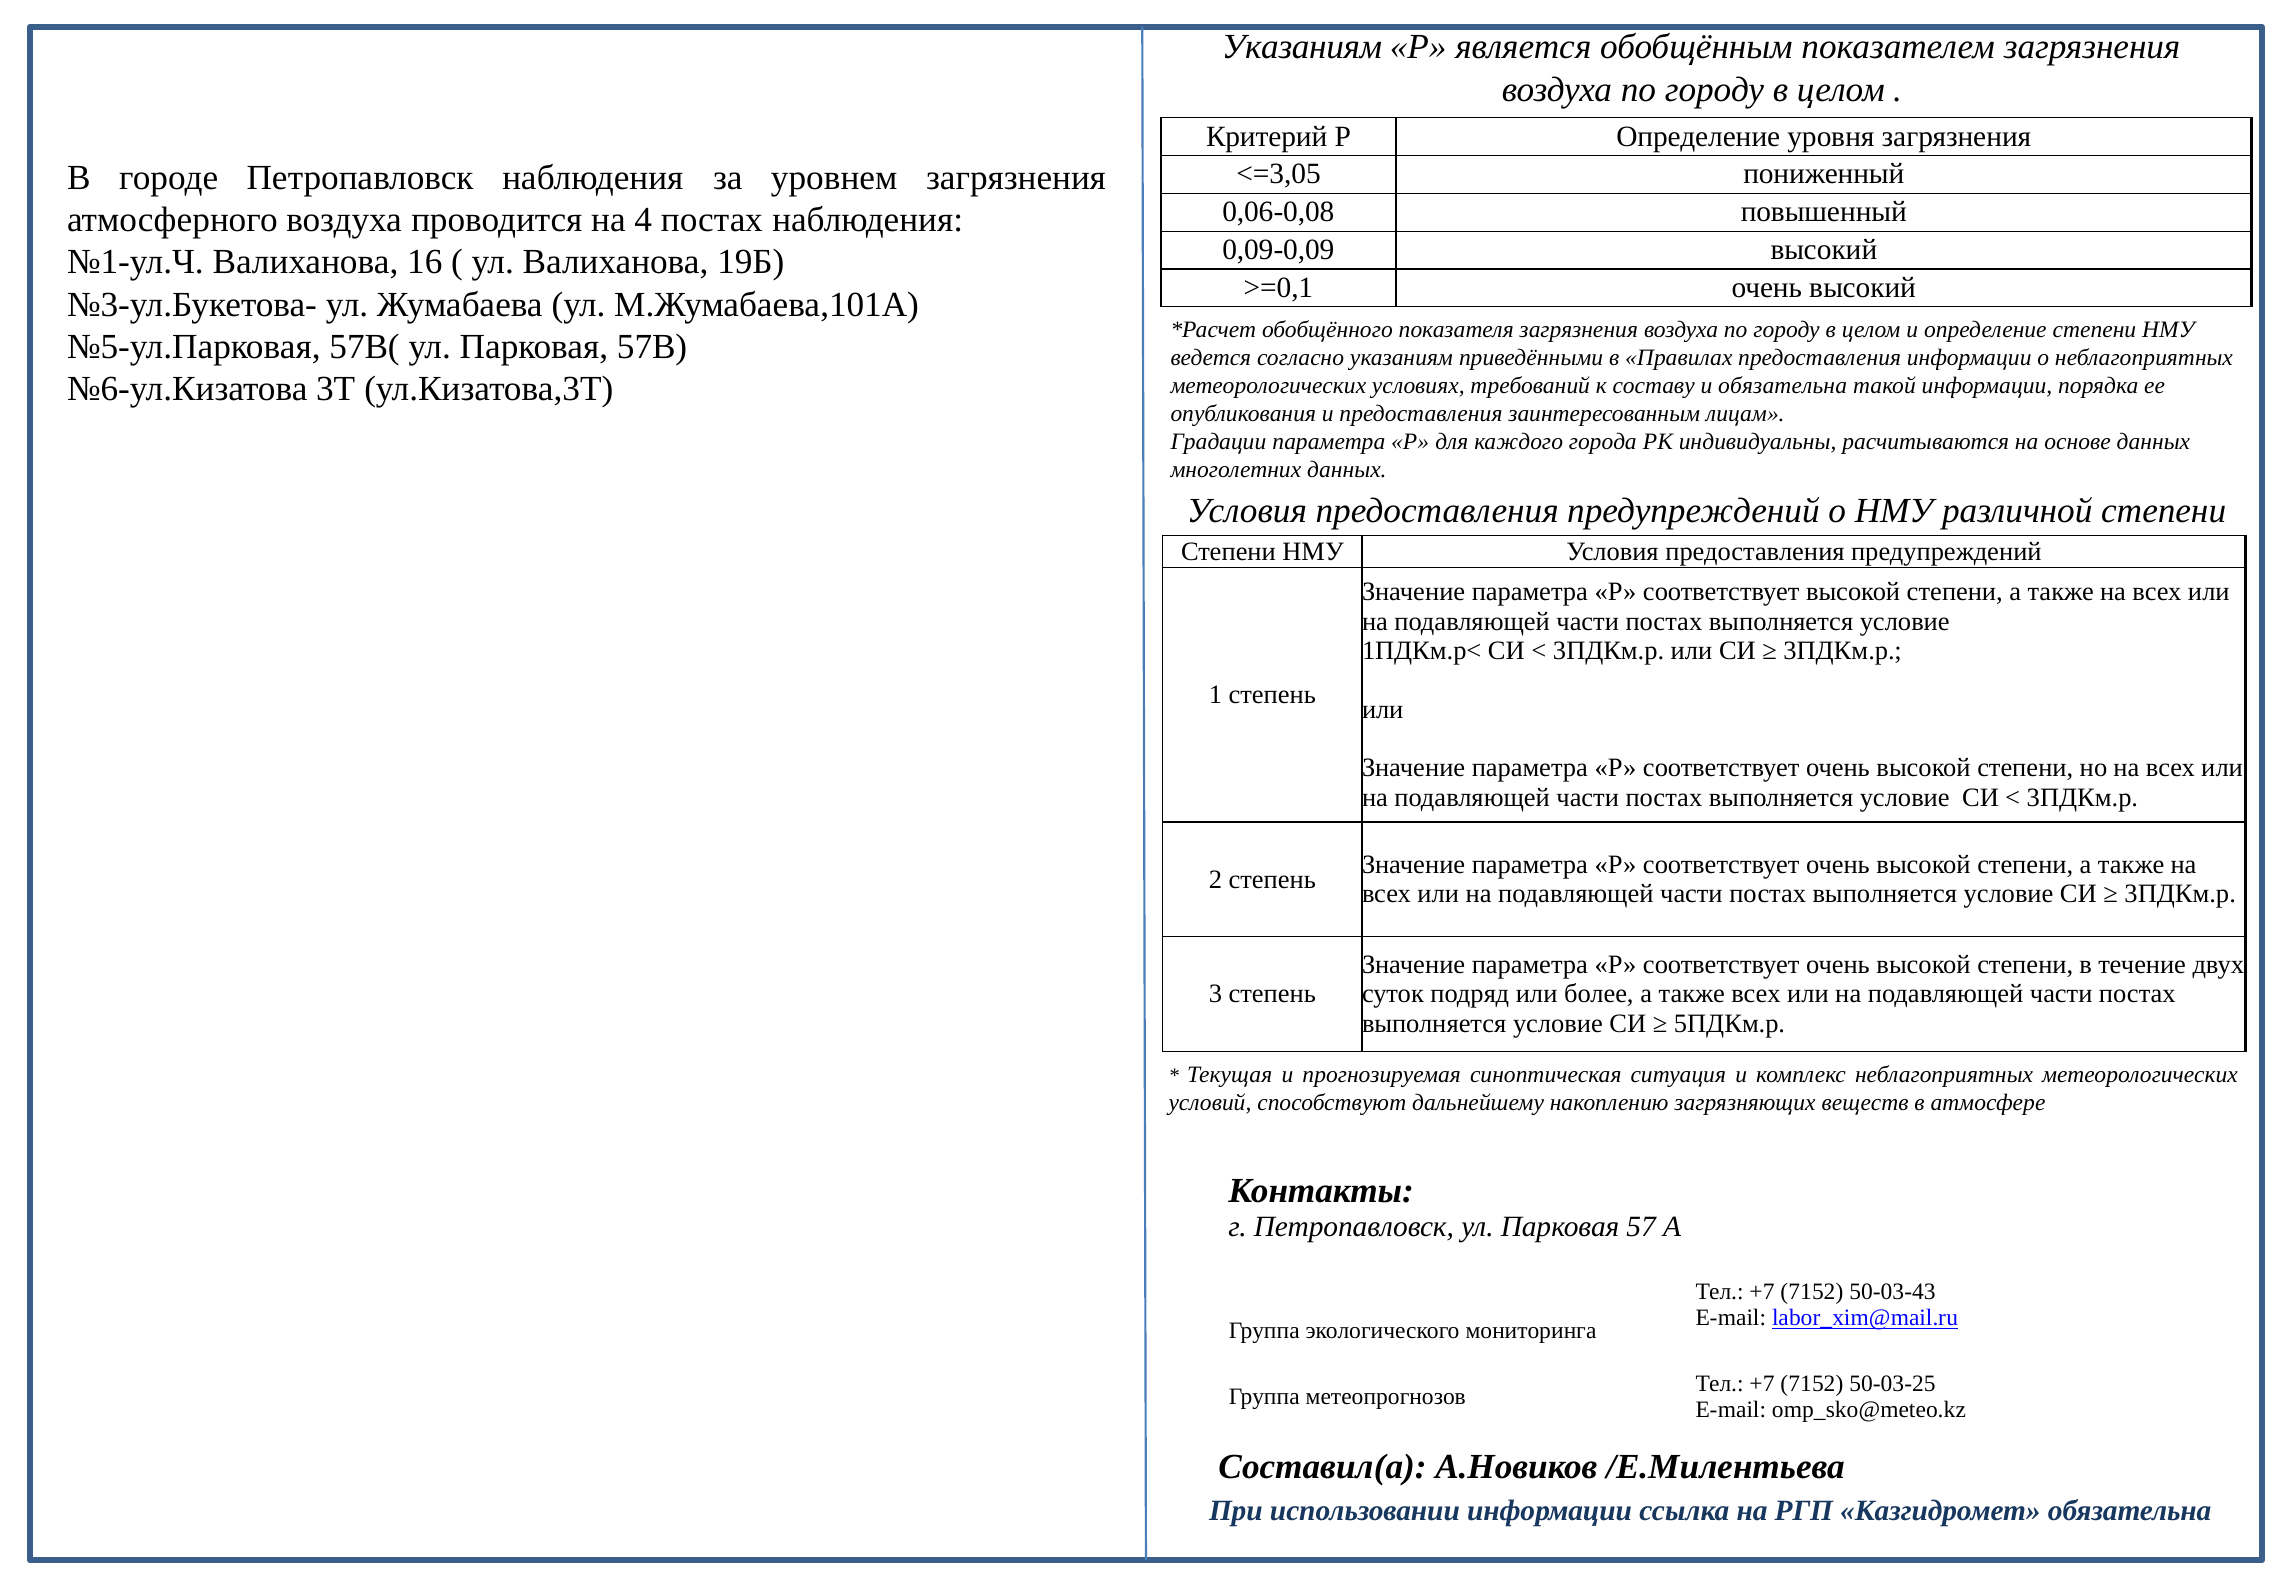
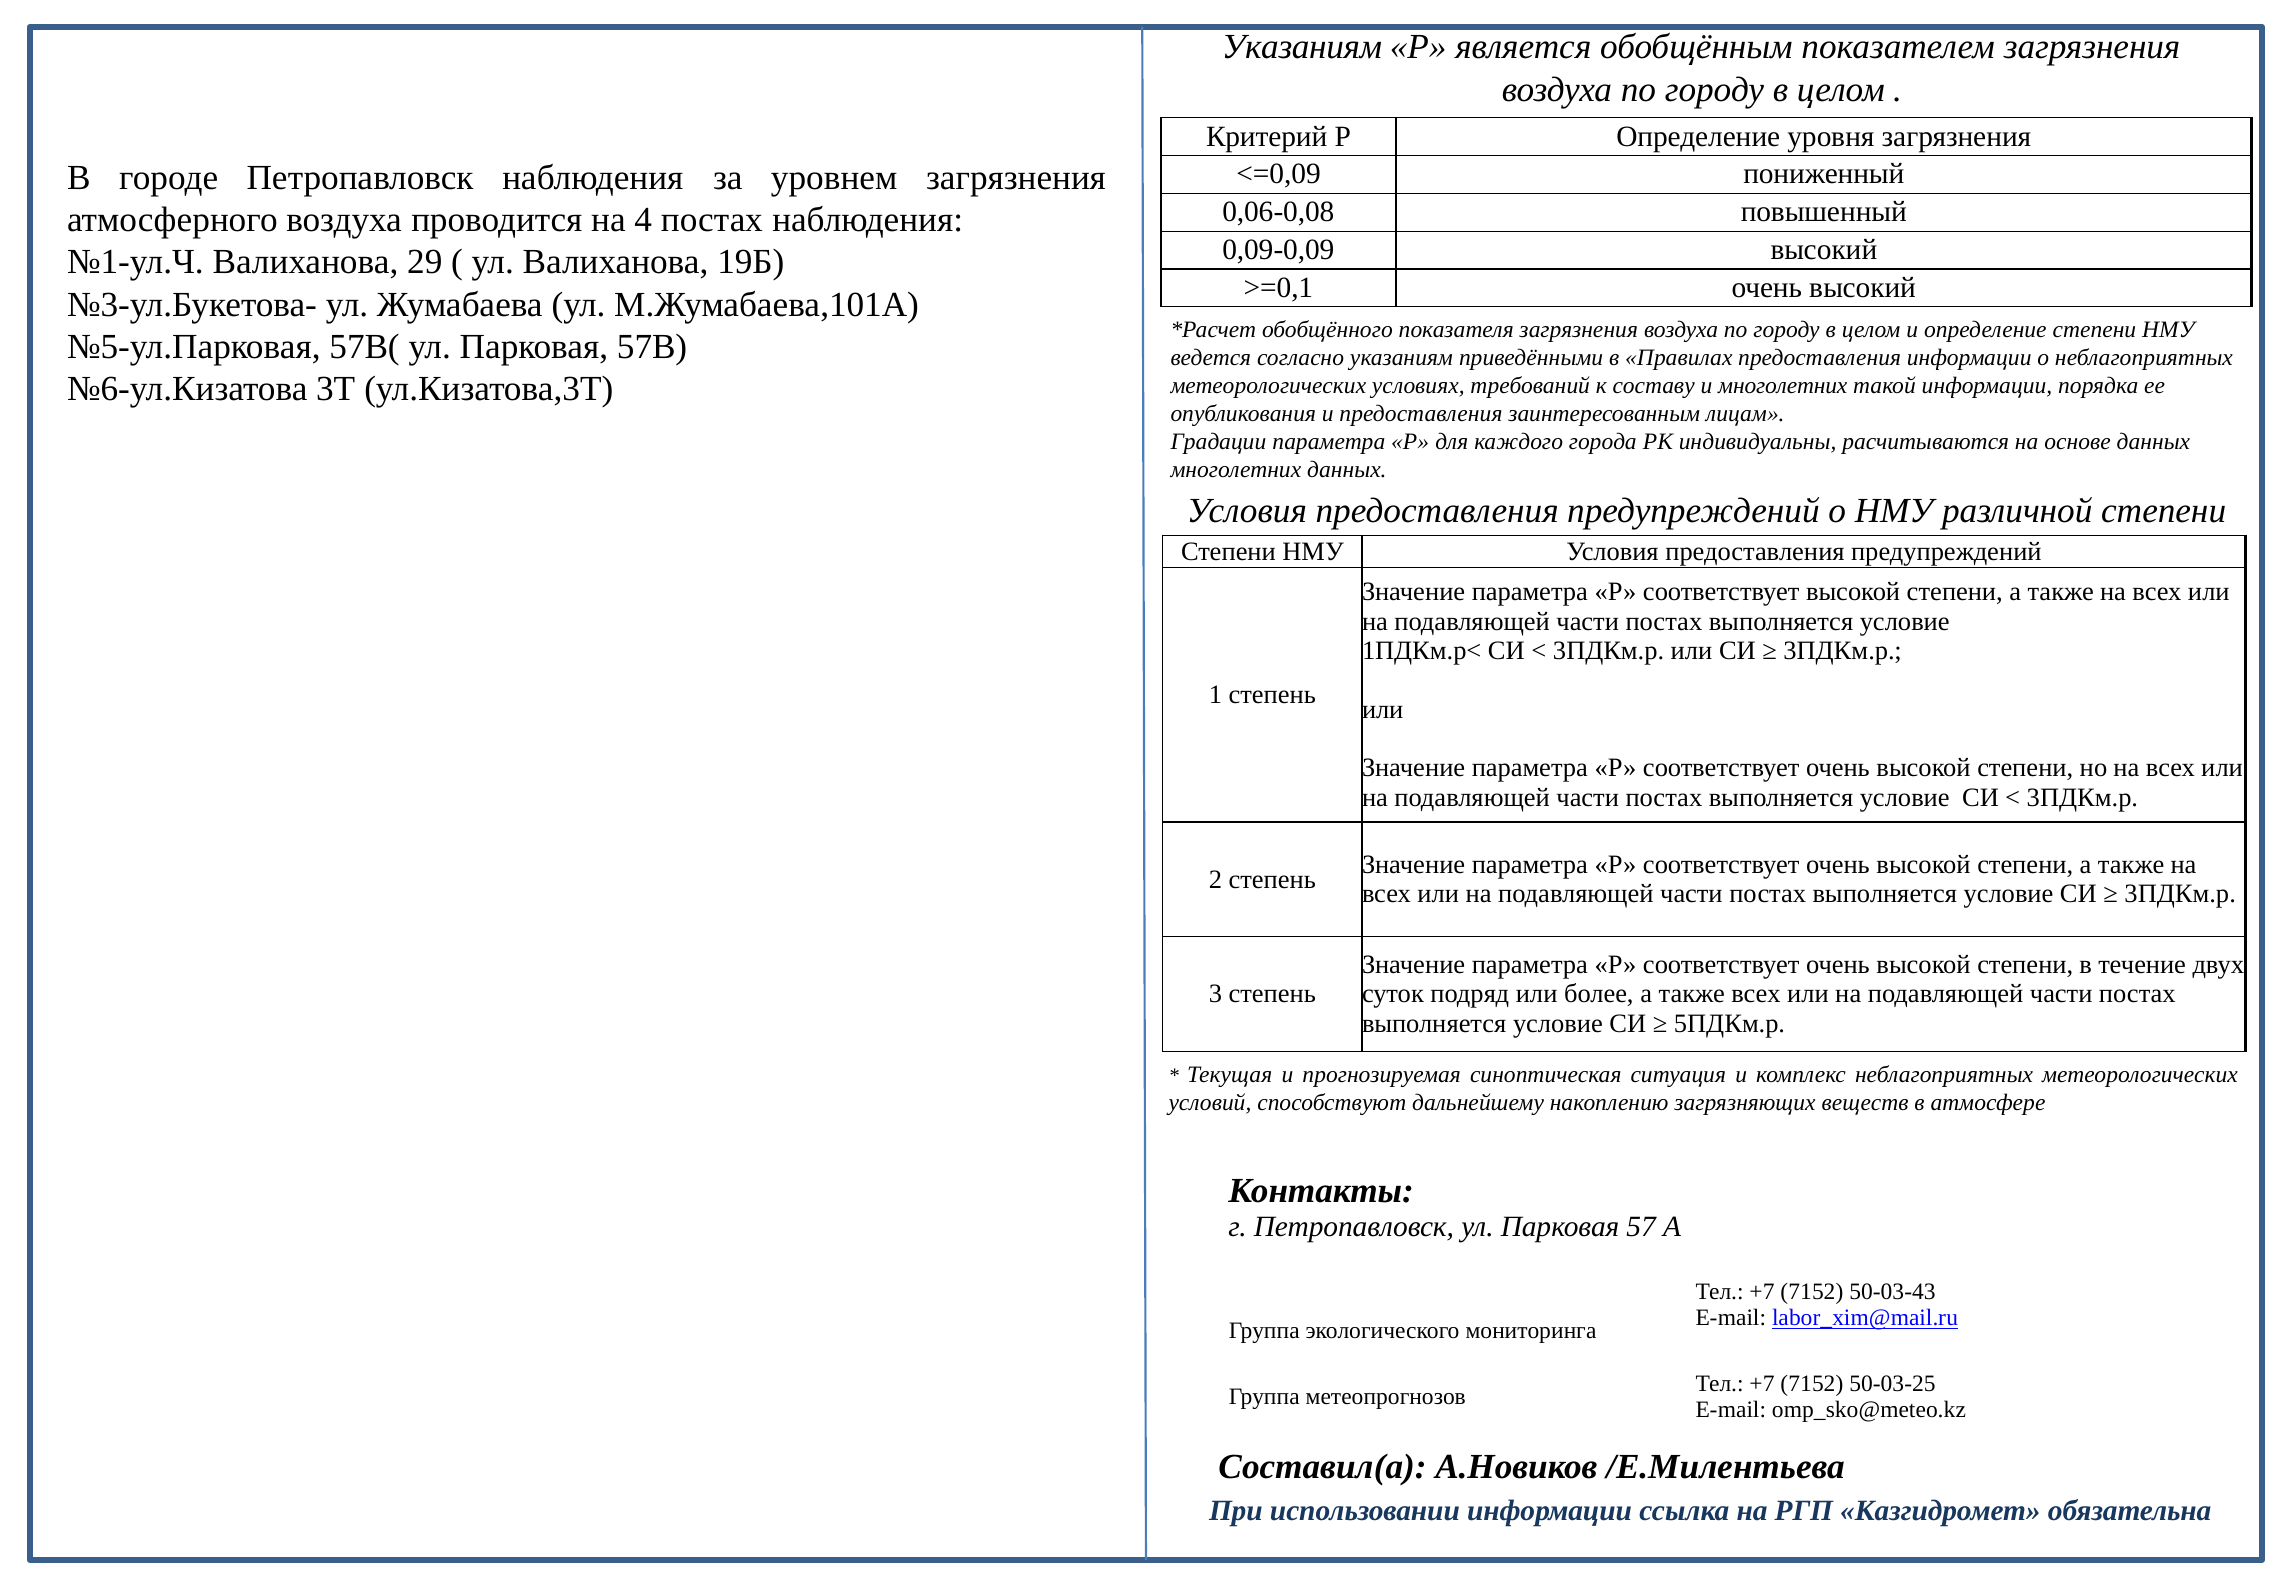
<=3,05: <=3,05 -> <=0,09
16: 16 -> 29
и обязательна: обязательна -> многолетних
